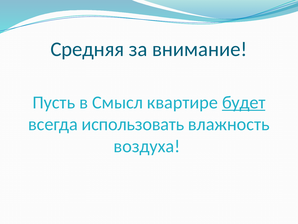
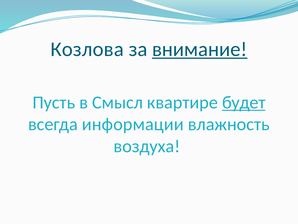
Средняя: Средняя -> Козлова
внимание underline: none -> present
использовать: использовать -> информации
